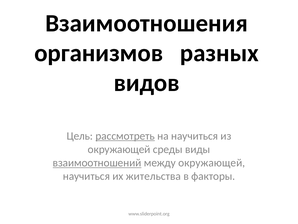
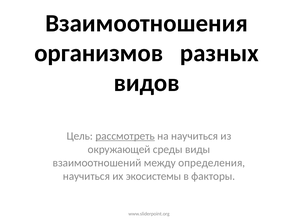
взаимоотношений underline: present -> none
между окружающей: окружающей -> определения
жительства: жительства -> экосистемы
